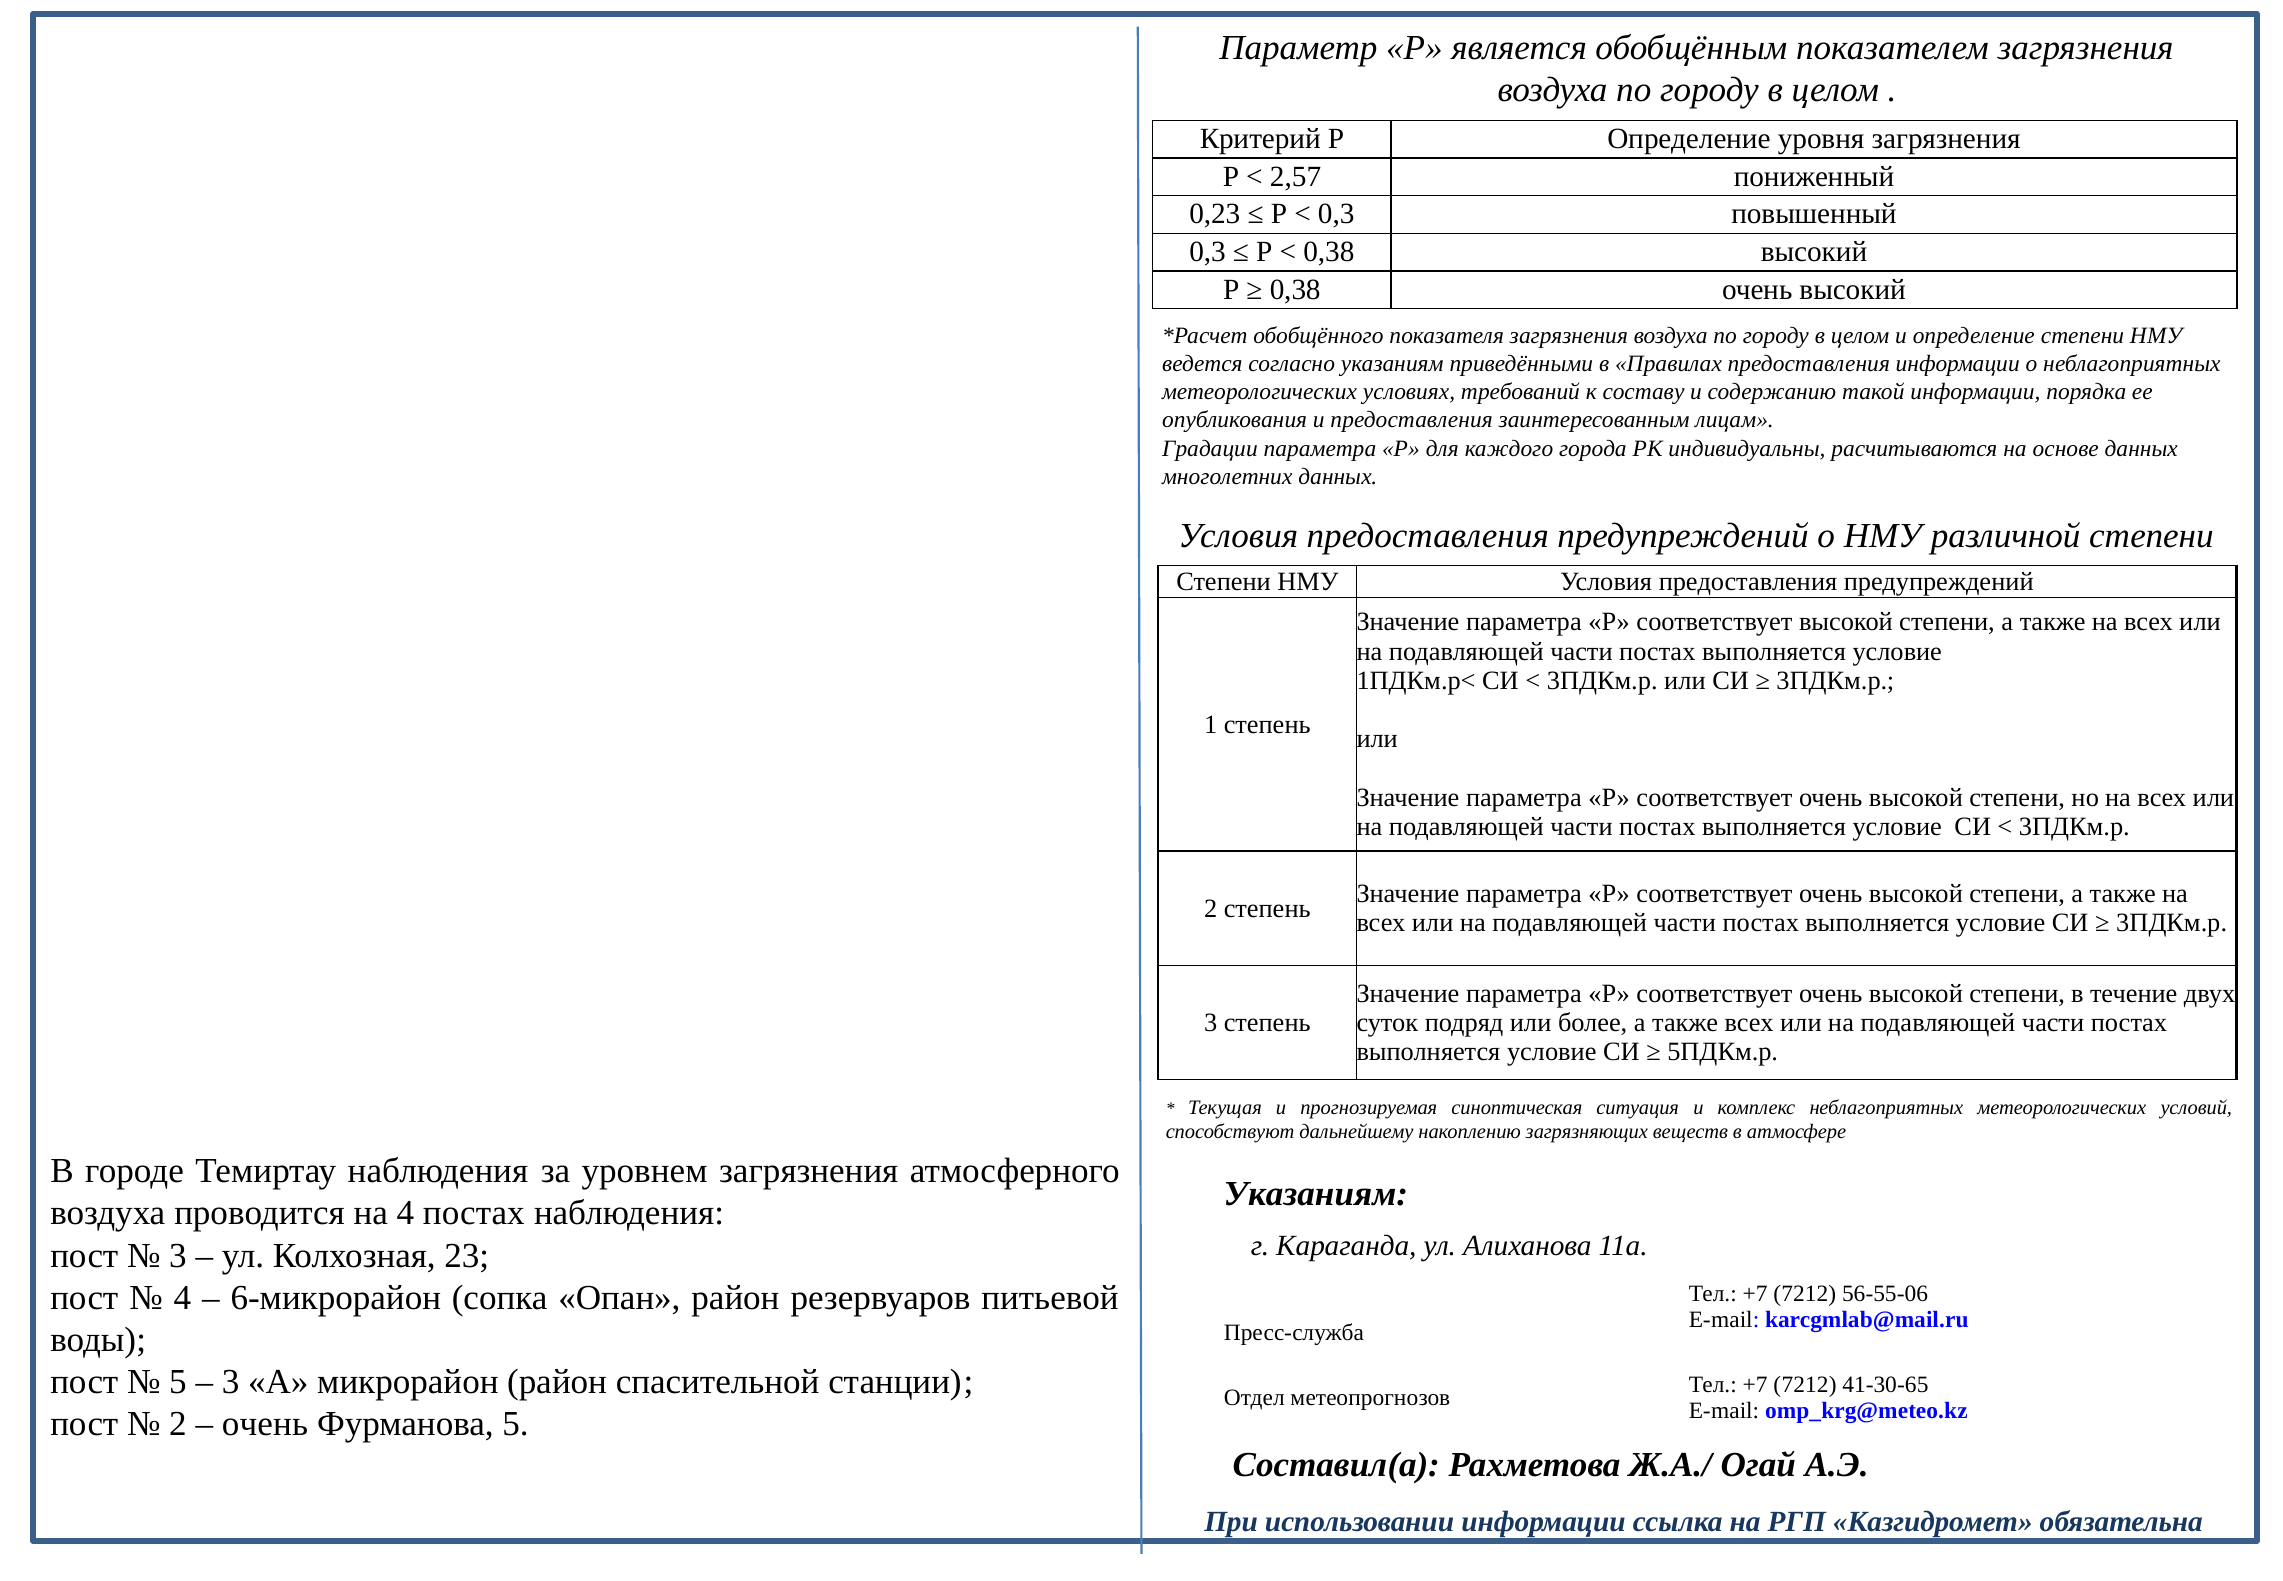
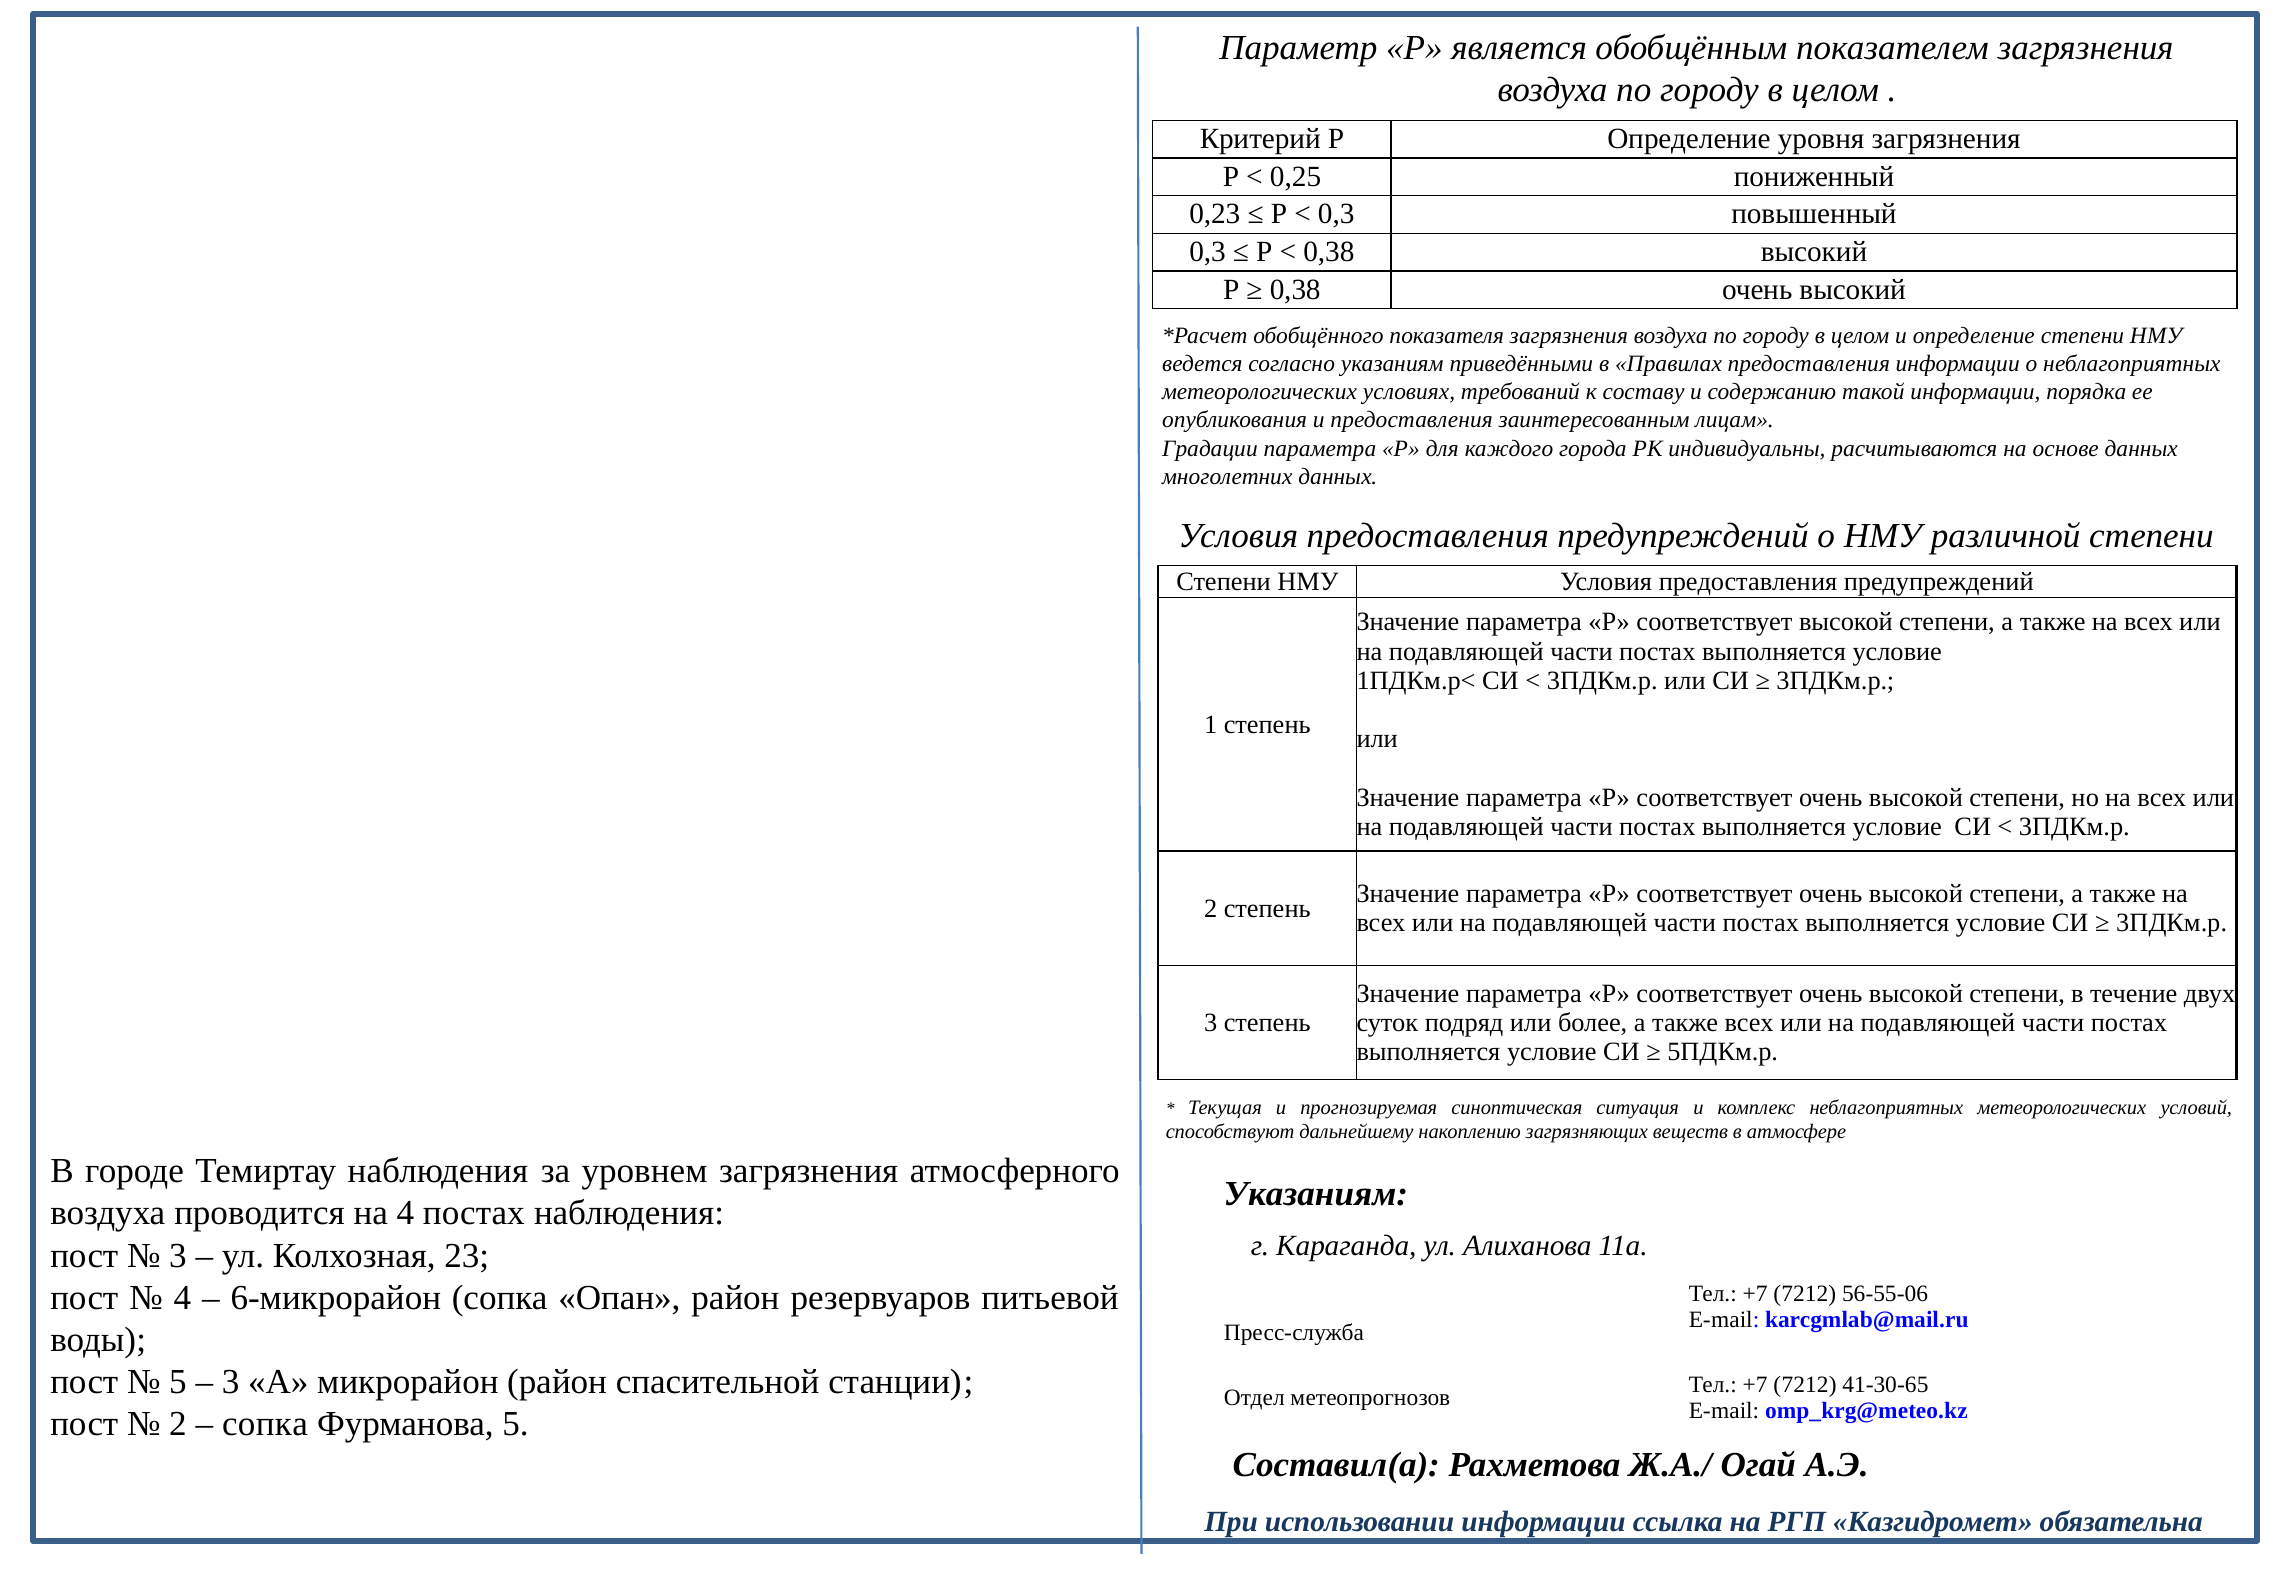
2,57: 2,57 -> 0,25
очень at (265, 1424): очень -> сопка
